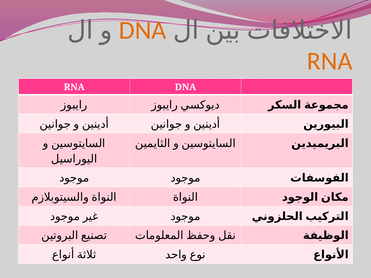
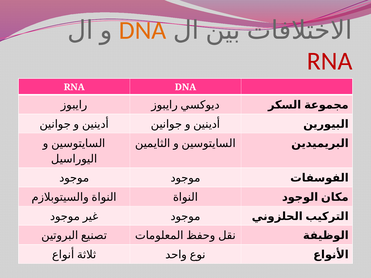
RNA at (330, 61) colour: orange -> red
